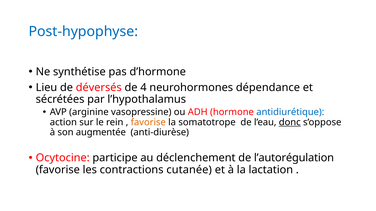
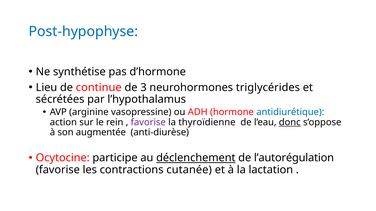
déversés: déversés -> continue
4: 4 -> 3
dépendance: dépendance -> triglycérides
favorise at (148, 123) colour: orange -> purple
somatotrope: somatotrope -> thyroïdienne
déclenchement underline: none -> present
